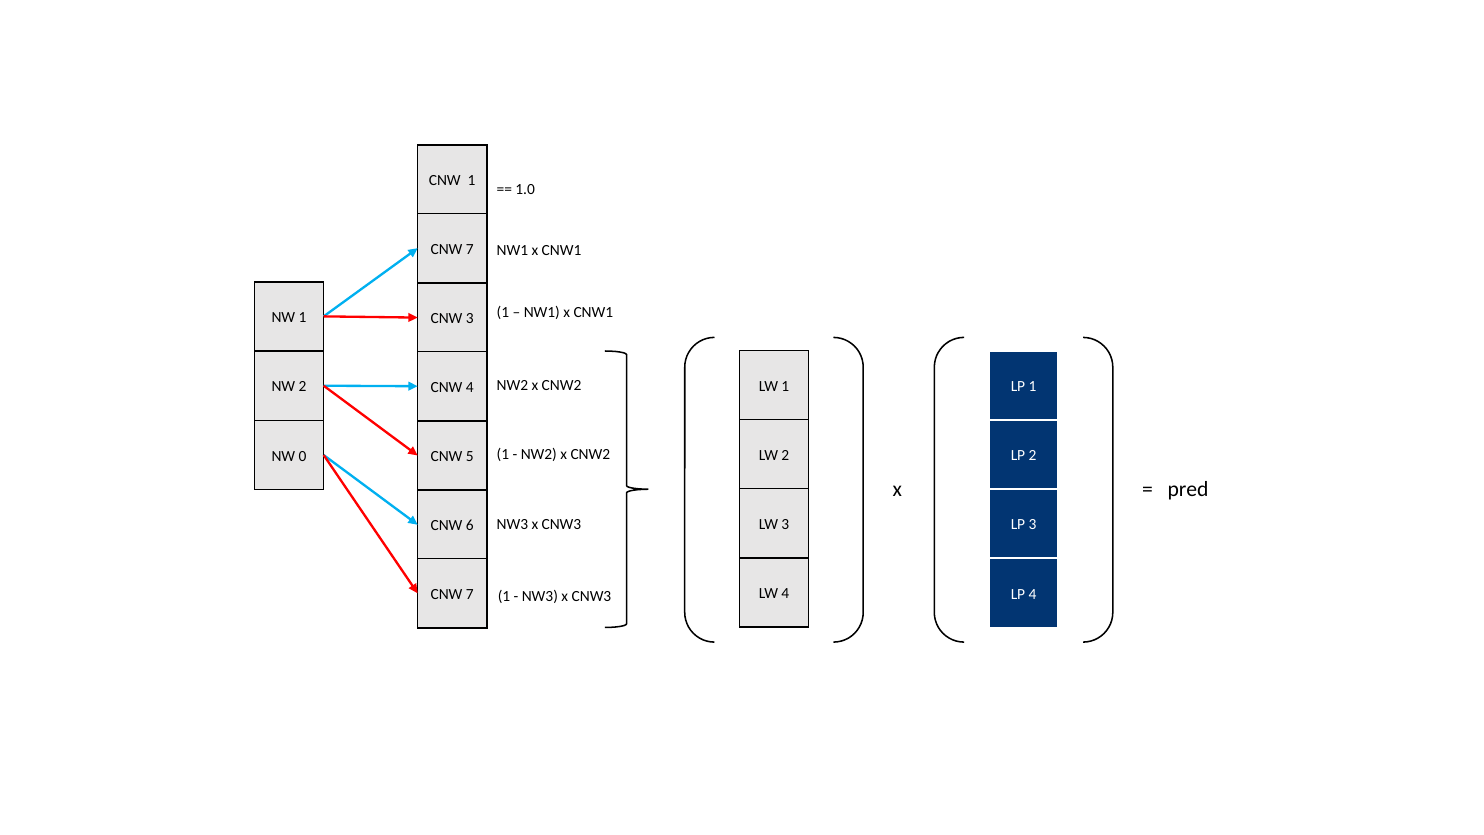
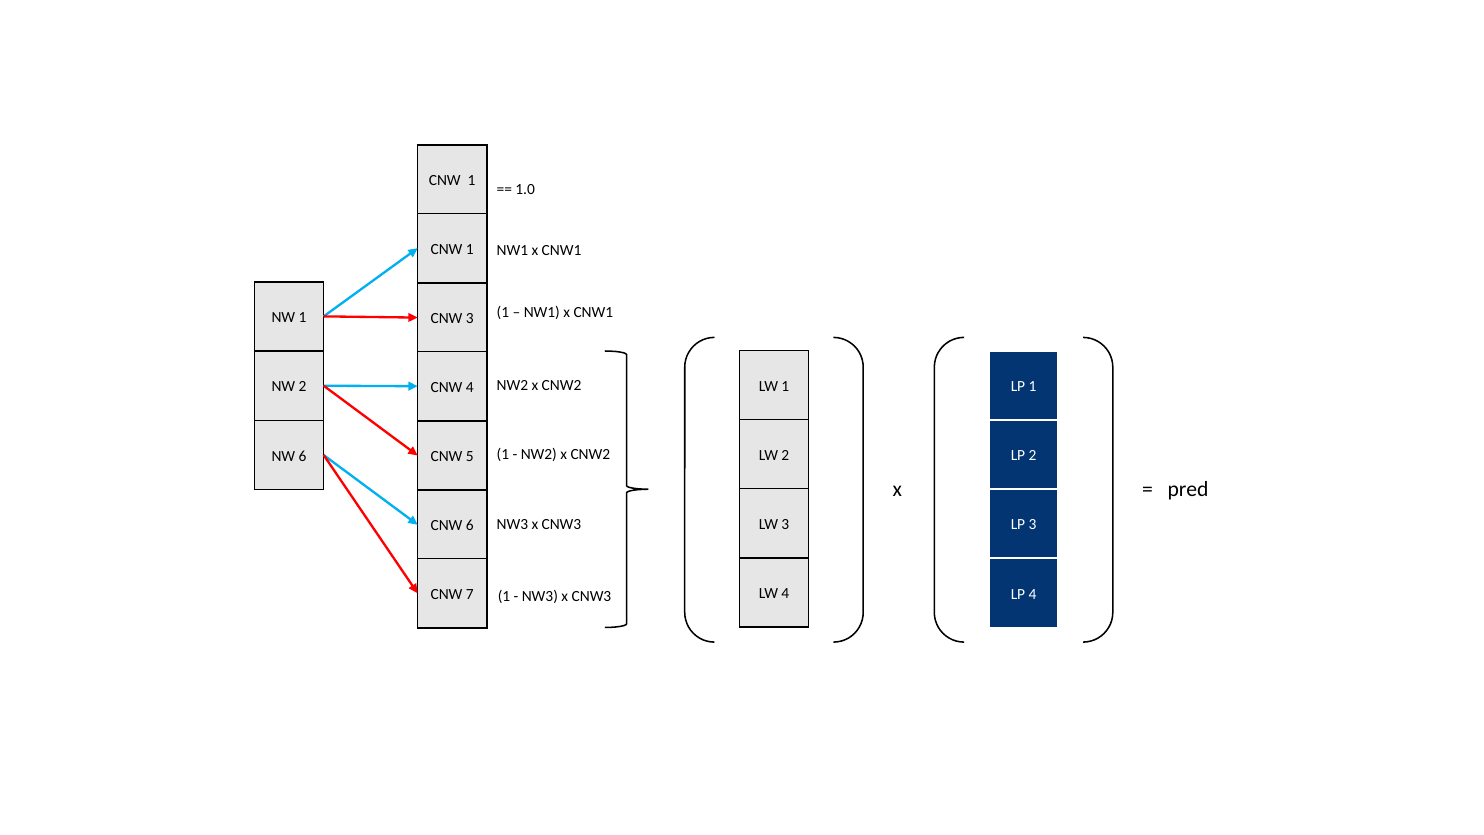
7 at (470, 249): 7 -> 1
NW 0: 0 -> 6
